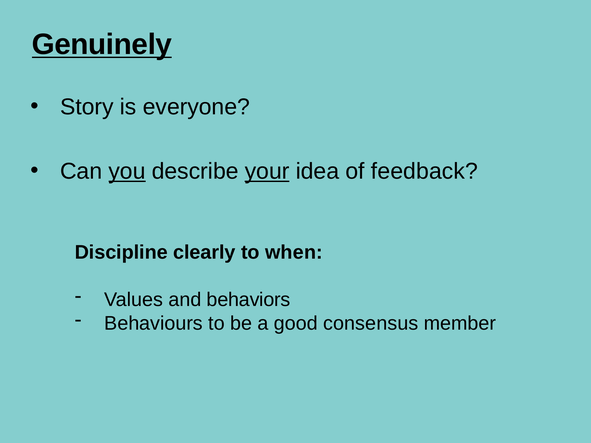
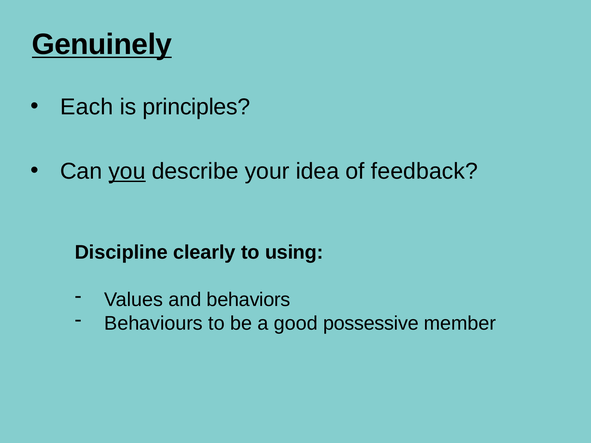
Story: Story -> Each
everyone: everyone -> principles
your underline: present -> none
when: when -> using
consensus: consensus -> possessive
